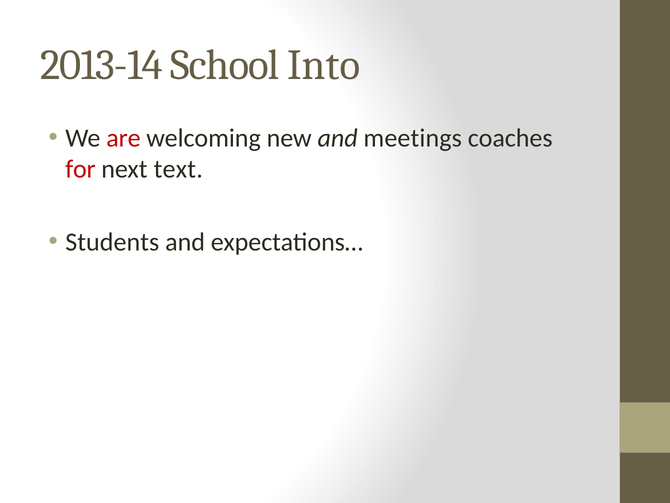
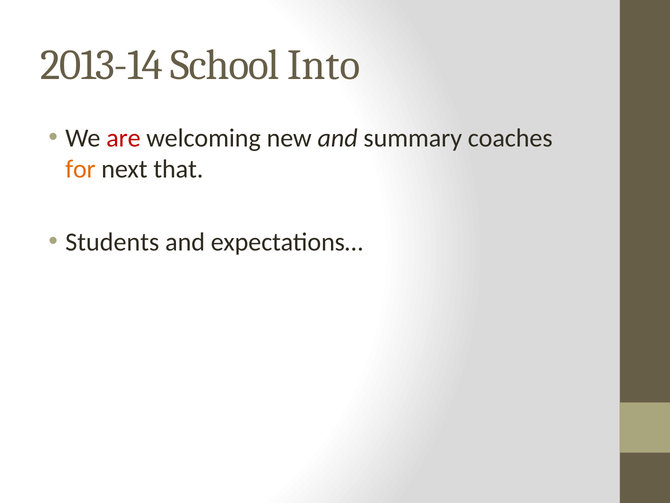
meetings: meetings -> summary
for colour: red -> orange
text: text -> that
